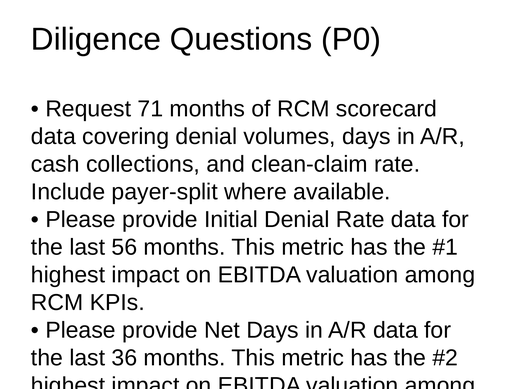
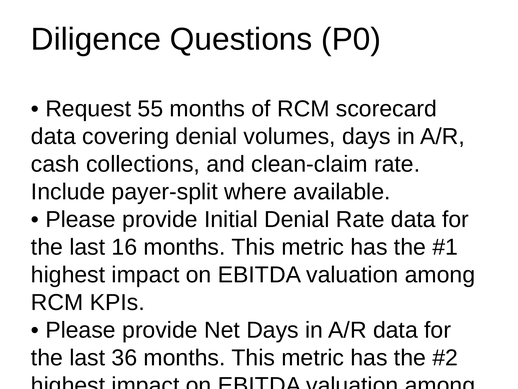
71: 71 -> 55
56: 56 -> 16
